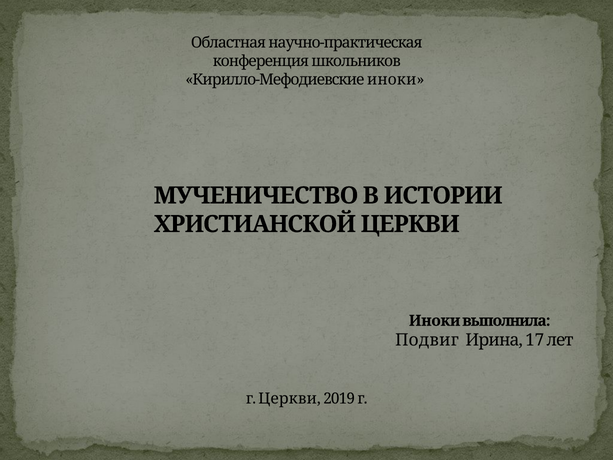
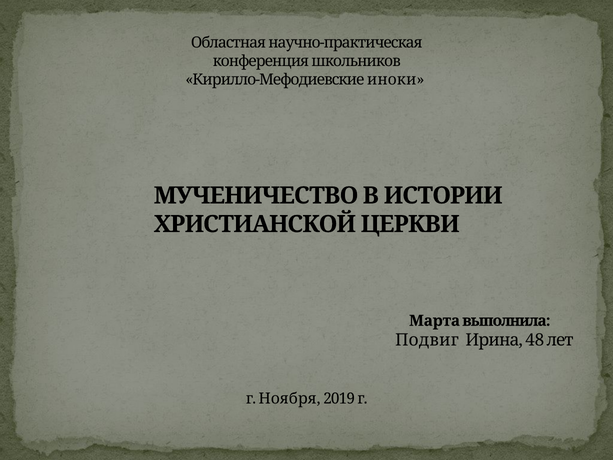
Иноки at (435, 321): Иноки -> Марта
17: 17 -> 48
г Церкви: Церкви -> Ноября
